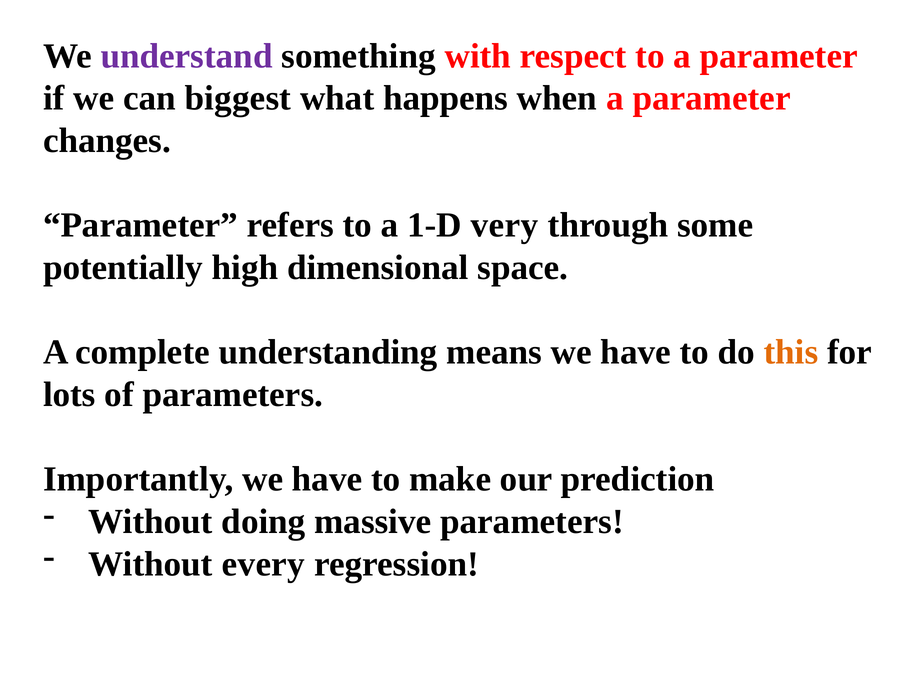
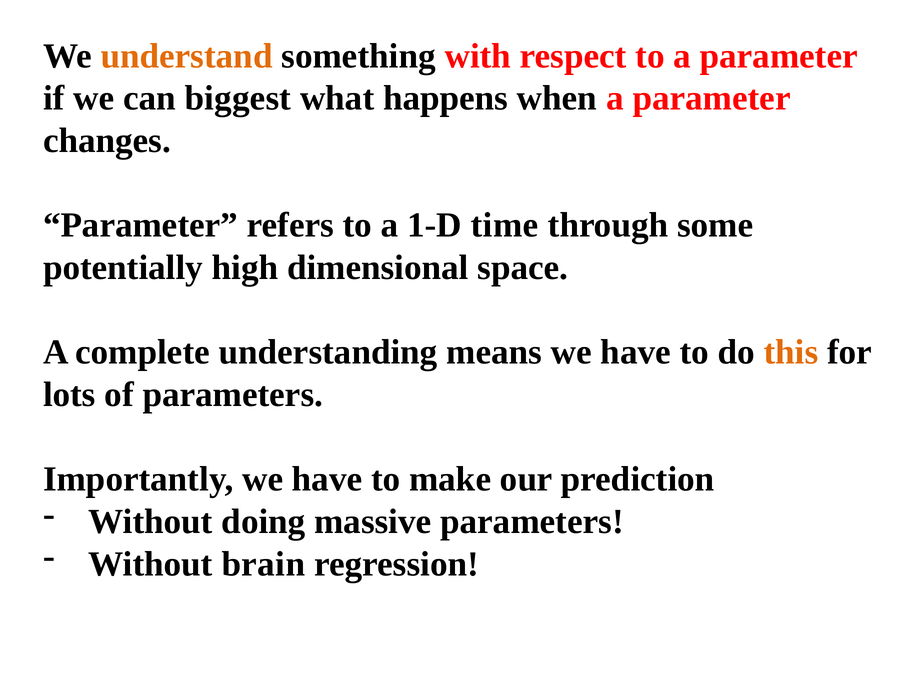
understand colour: purple -> orange
very: very -> time
every: every -> brain
